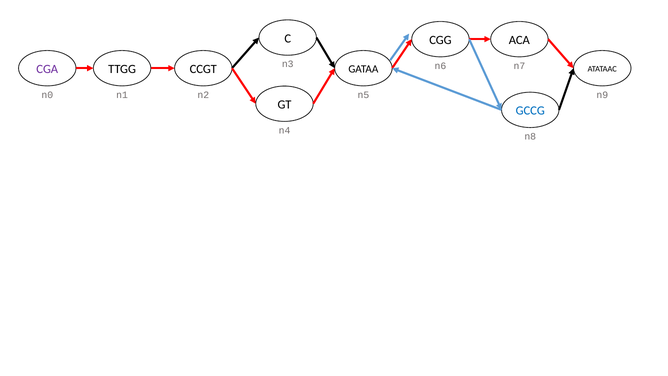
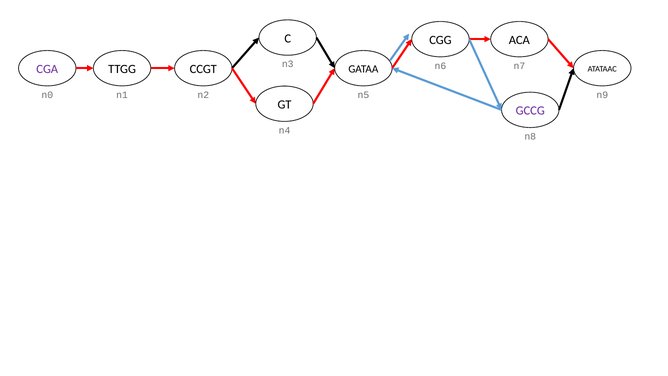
GCCG colour: blue -> purple
